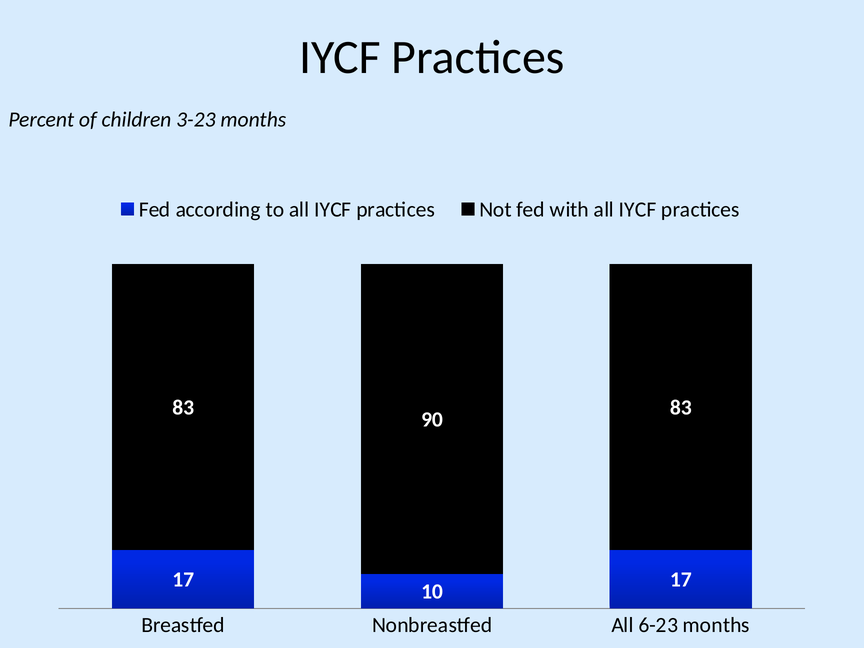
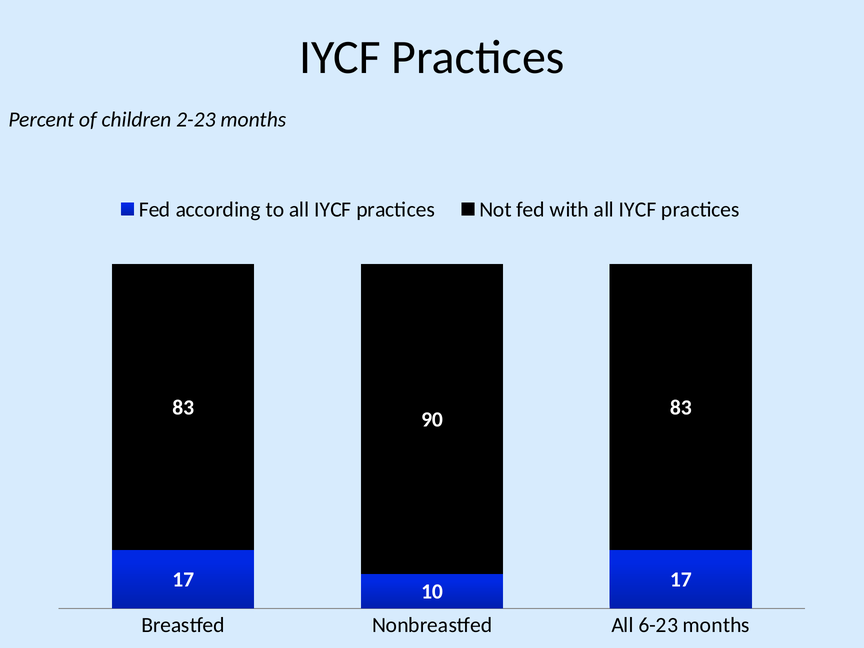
3-23: 3-23 -> 2-23
